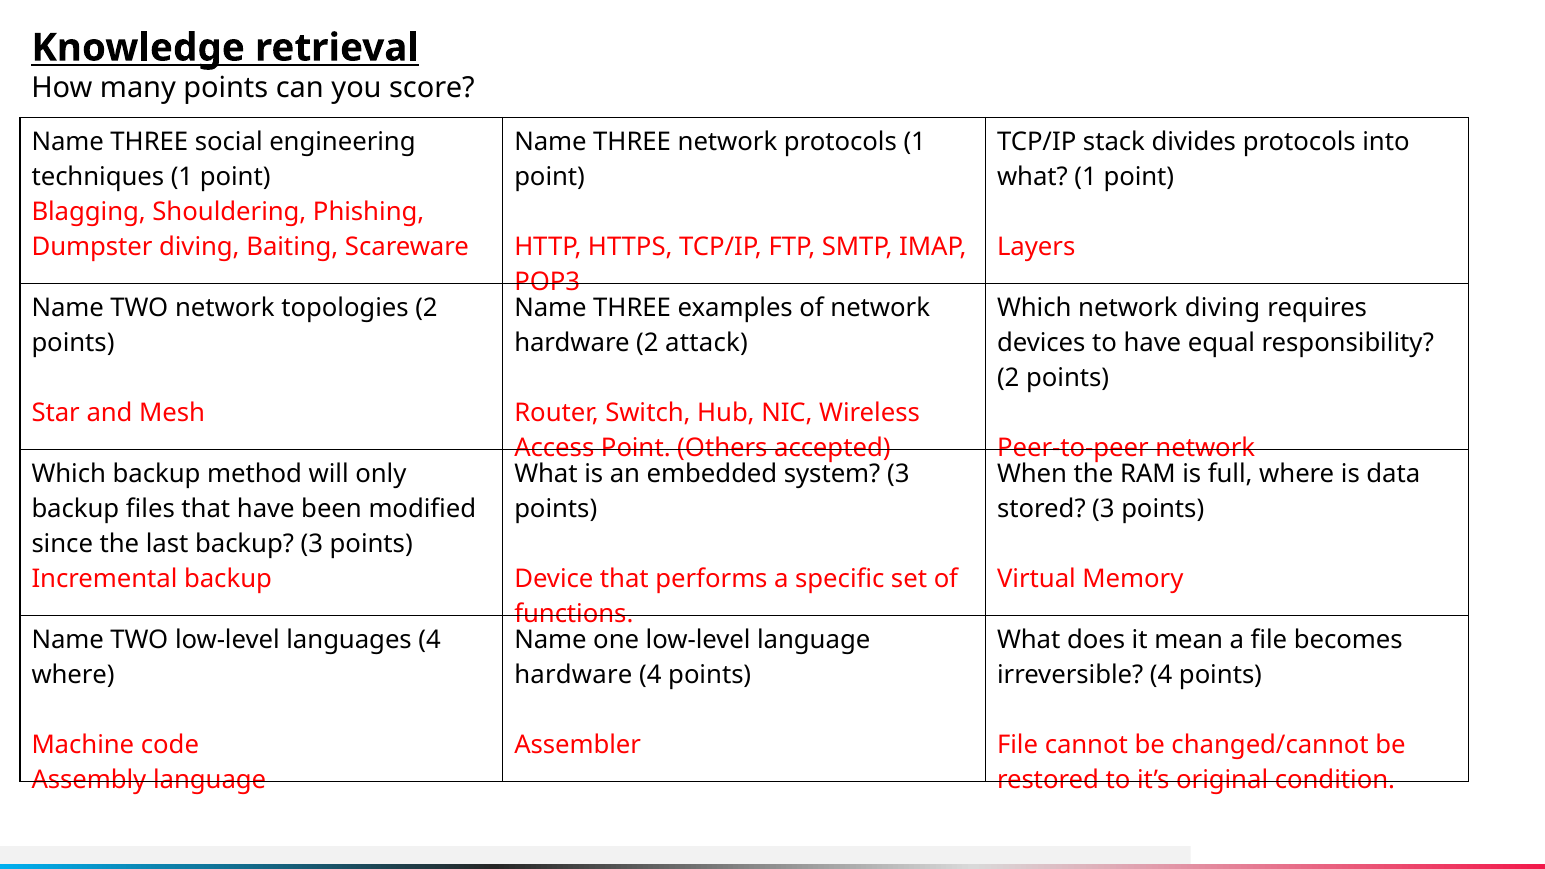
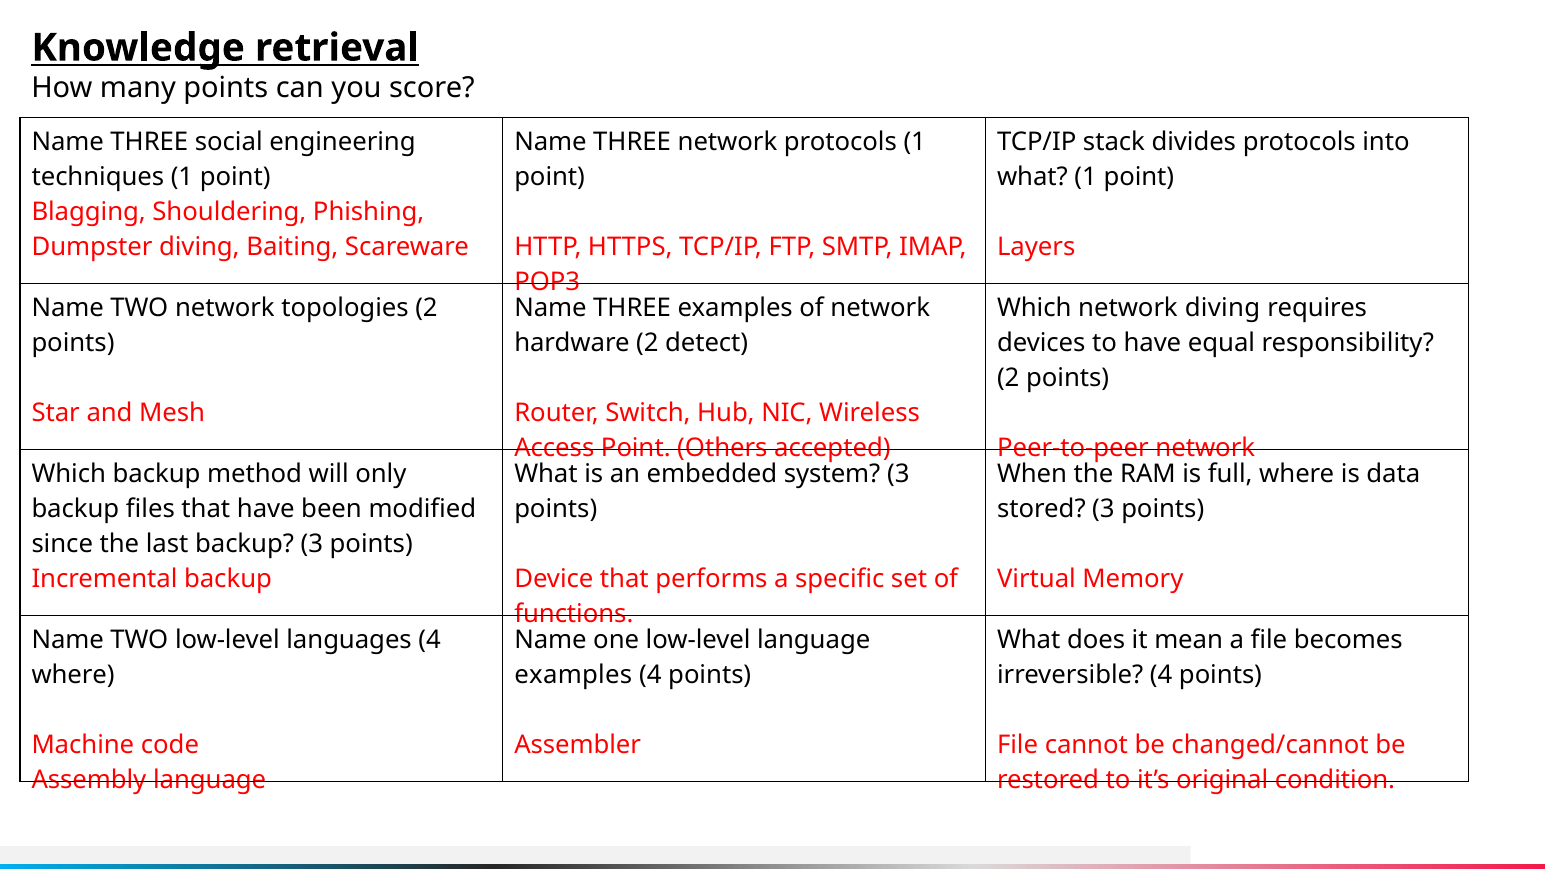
attack: attack -> detect
hardware at (573, 675): hardware -> examples
